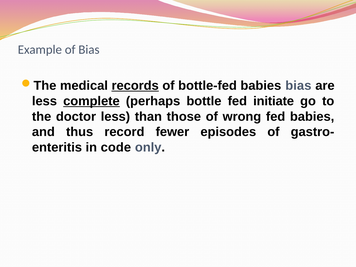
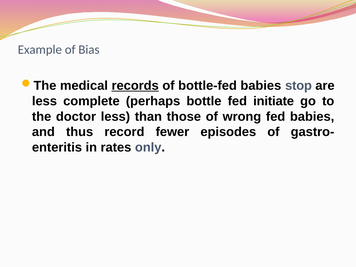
babies bias: bias -> stop
complete underline: present -> none
code: code -> rates
